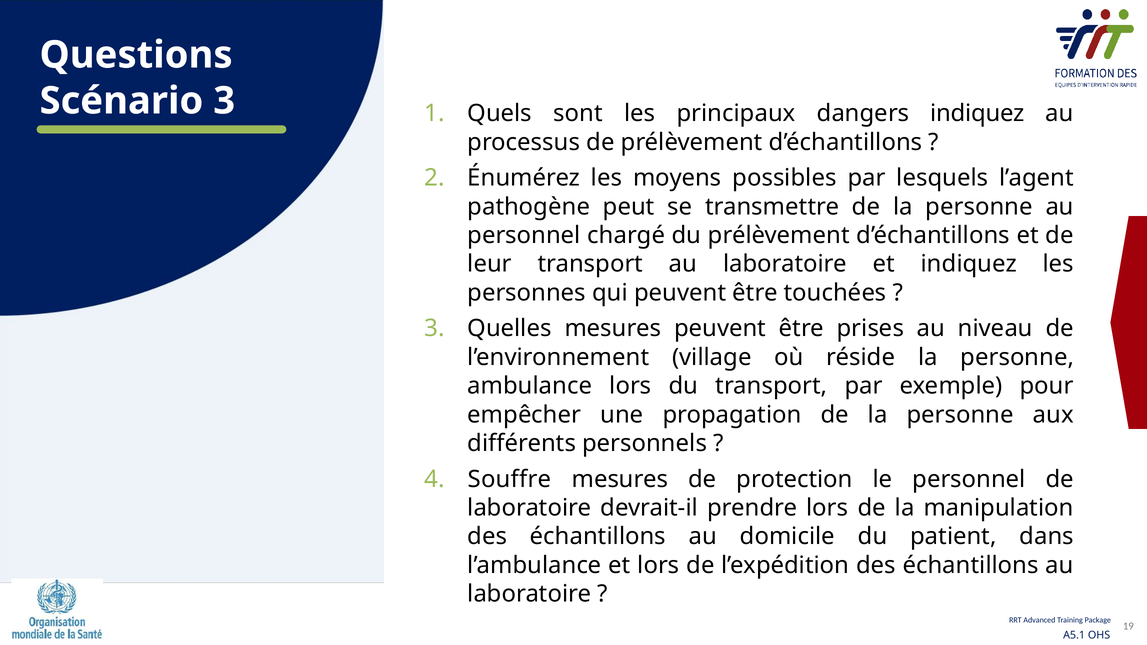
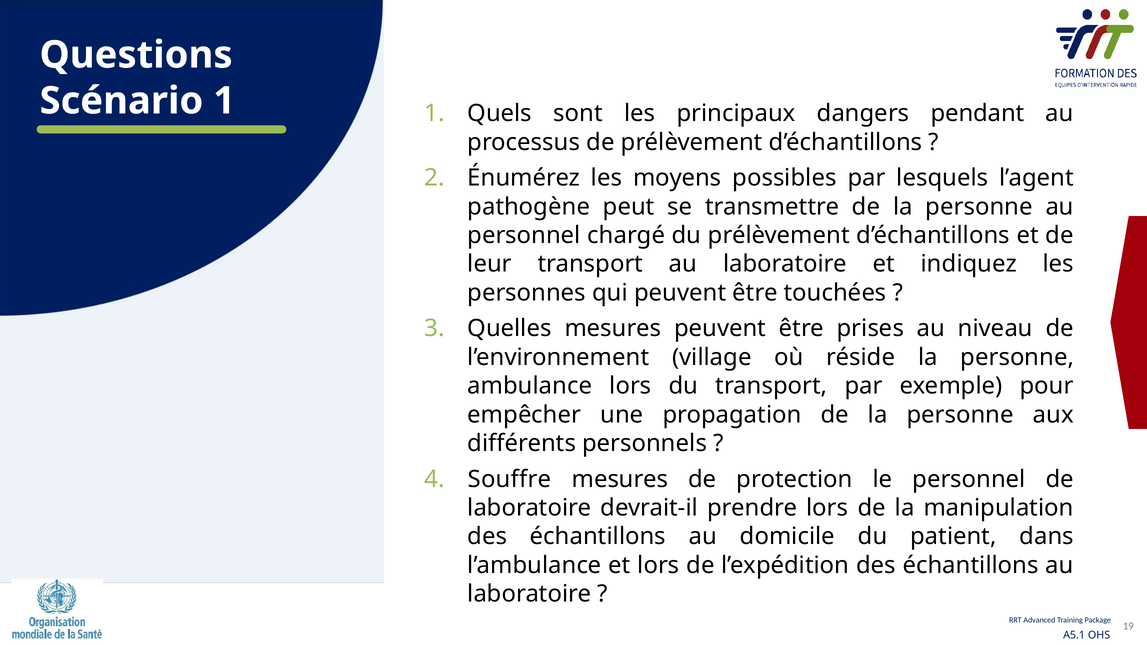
Scénario 3: 3 -> 1
dangers indiquez: indiquez -> pendant
